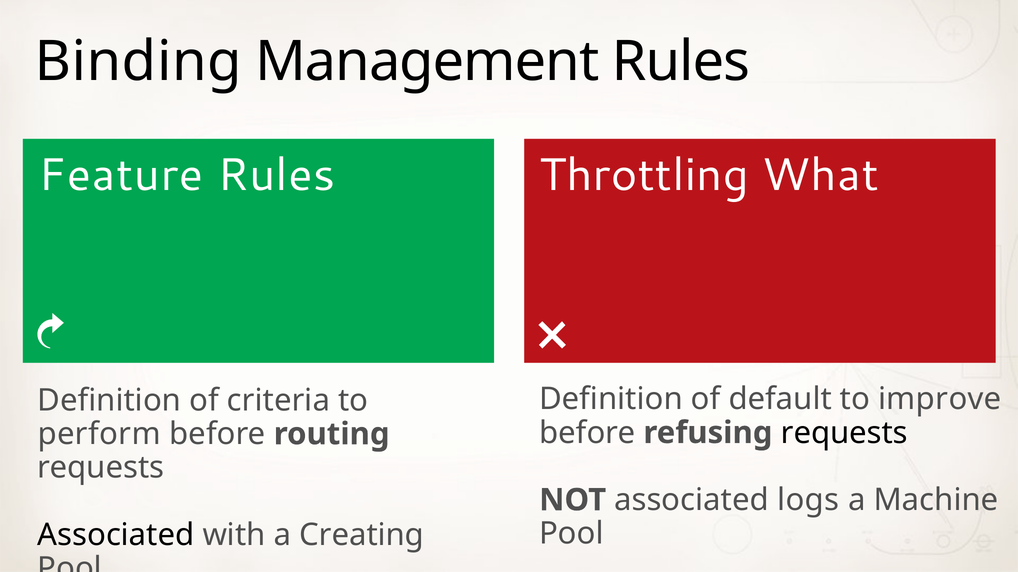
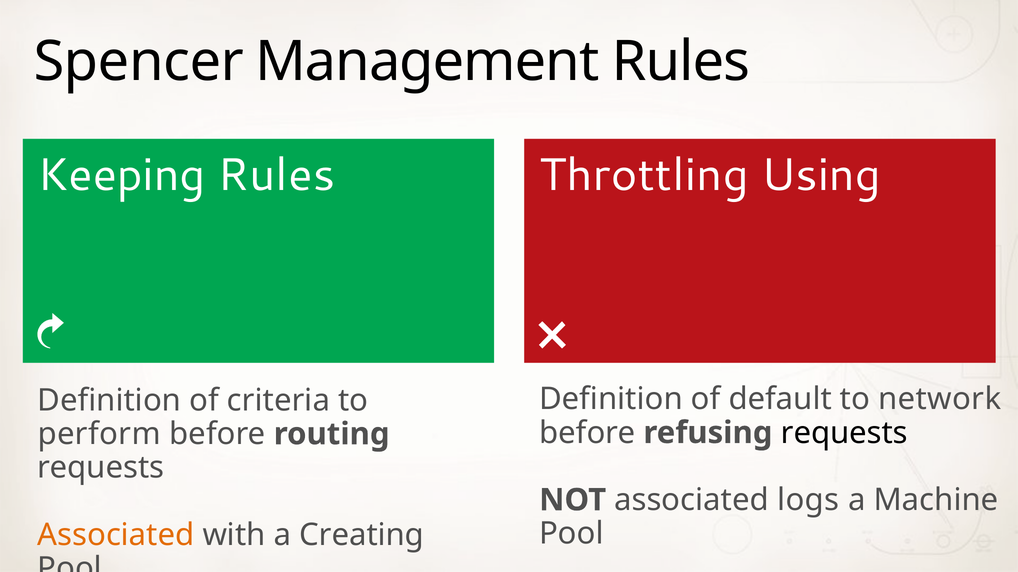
Binding: Binding -> Spencer
Feature: Feature -> Keeping
What: What -> Using
improve: improve -> network
Associated at (116, 535) colour: black -> orange
